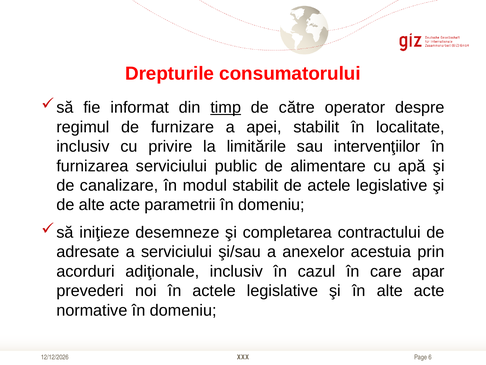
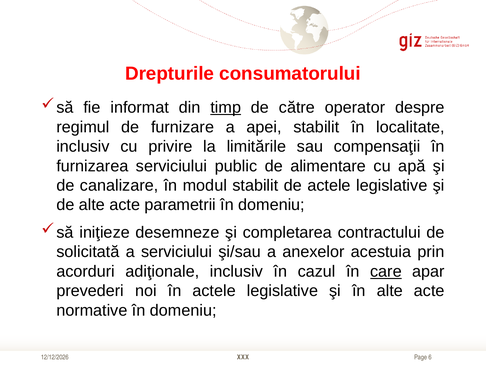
intervenţiilor: intervenţiilor -> compensaţii
adresate: adresate -> solicitată
care underline: none -> present
